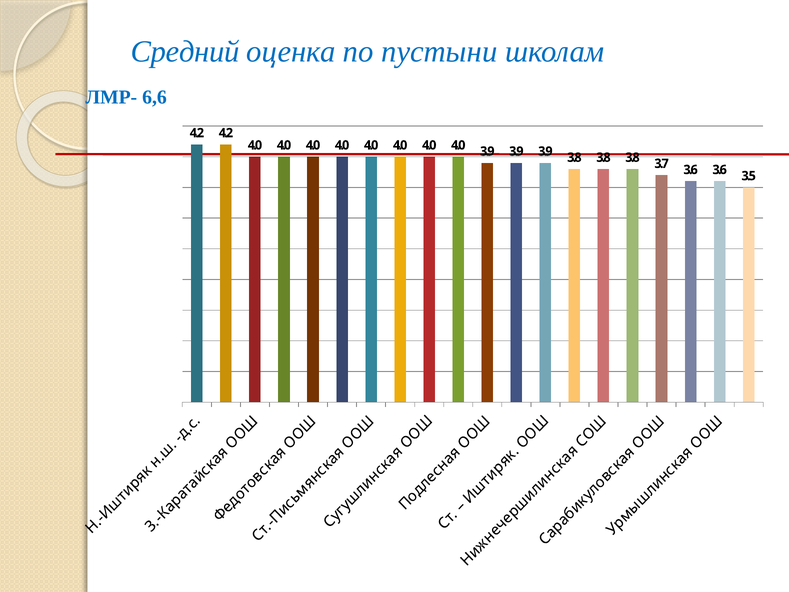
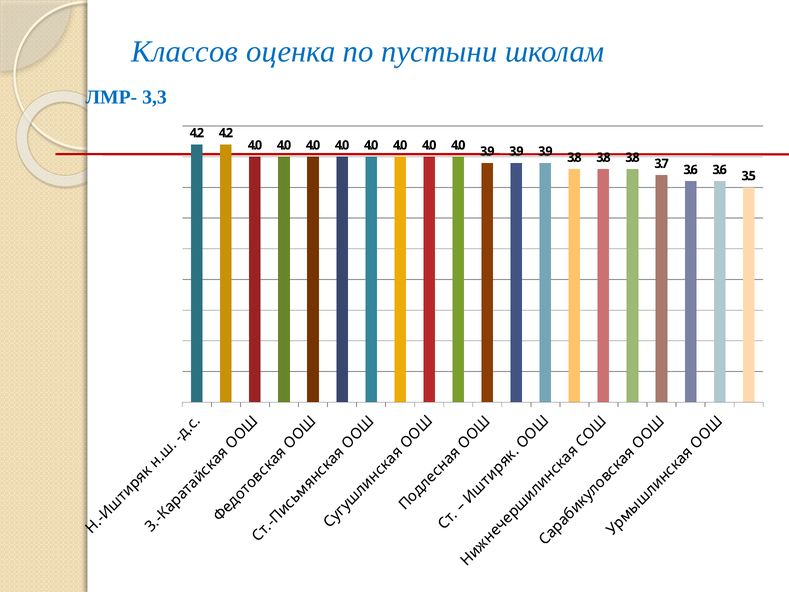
Средний: Средний -> Классов
6,6: 6,6 -> 3,3
